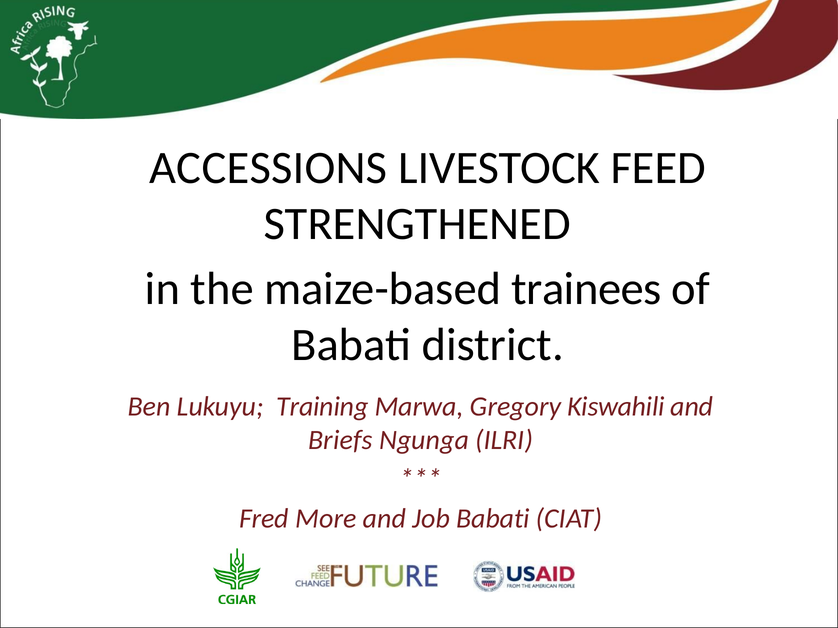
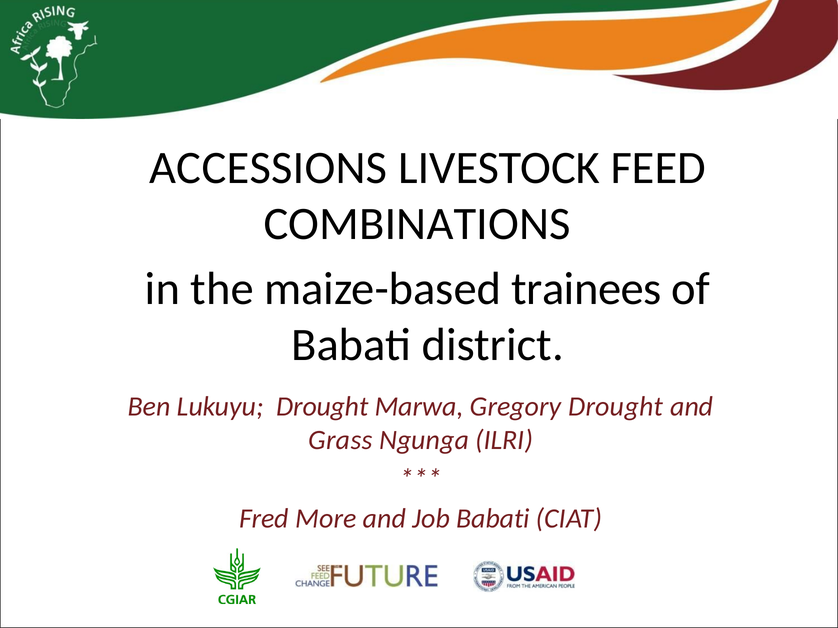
STRENGTHENED: STRENGTHENED -> COMBINATIONS
Lukuyu Training: Training -> Drought
Gregory Kiswahili: Kiswahili -> Drought
Briefs: Briefs -> Grass
